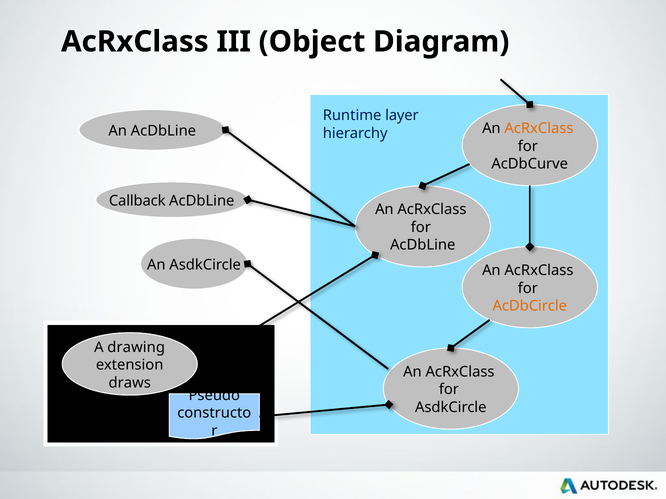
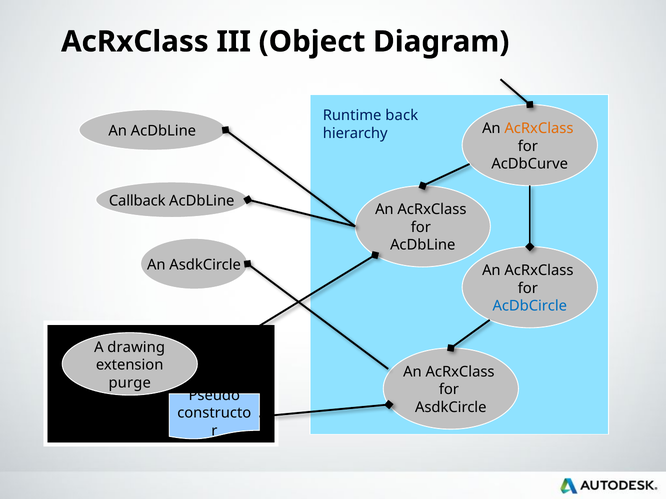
layer: layer -> back
AcDbCircle colour: orange -> blue
draws: draws -> purge
